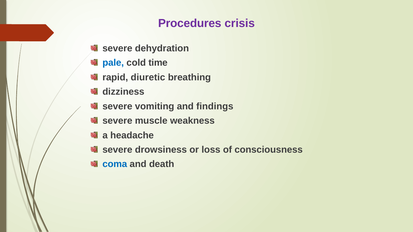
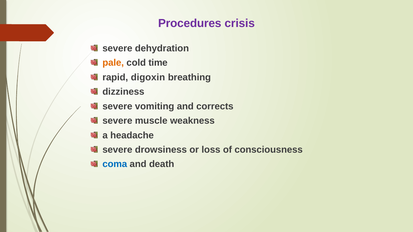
pale colour: blue -> orange
diuretic: diuretic -> digoxin
findings: findings -> corrects
